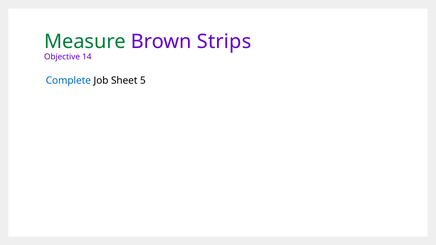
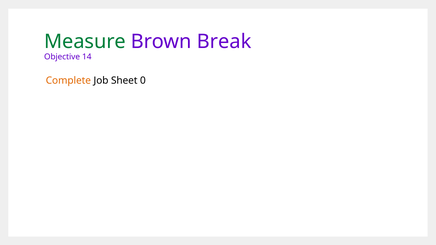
Strips: Strips -> Break
Complete colour: blue -> orange
5: 5 -> 0
